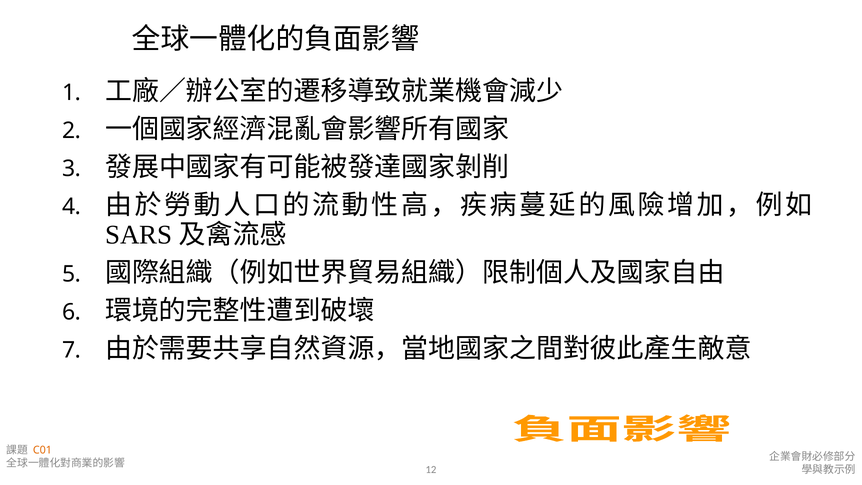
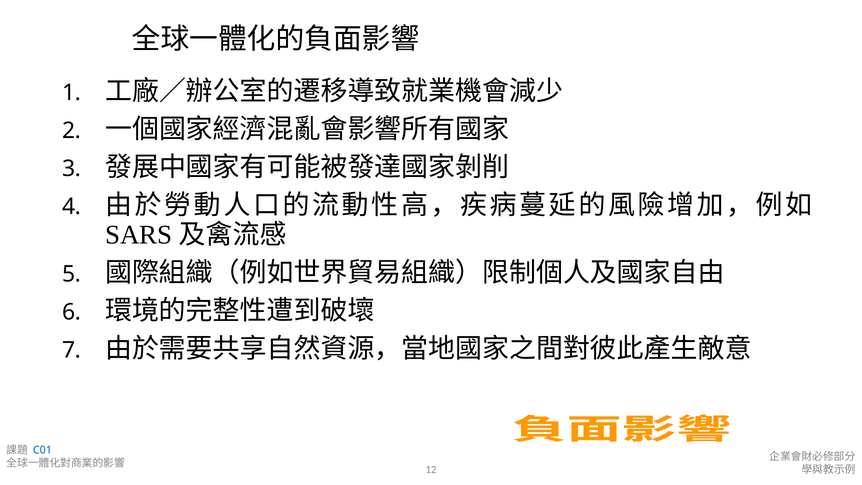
C01 colour: orange -> blue
